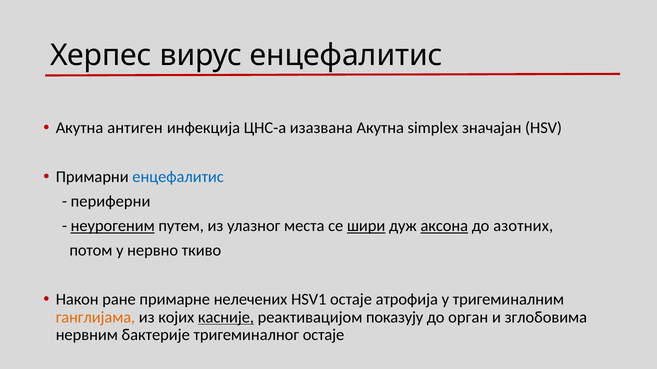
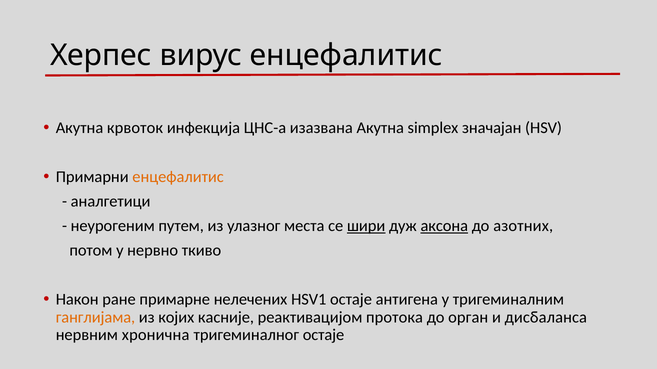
антиген: антиген -> крвоток
енцефалитис at (178, 177) colour: blue -> orange
периферни: периферни -> аналгетици
неурогеним underline: present -> none
атрофија: атрофија -> антигена
касније underline: present -> none
показују: показују -> протока
зглобовима: зглобовима -> дисбаланса
бактерије: бактерије -> хронична
